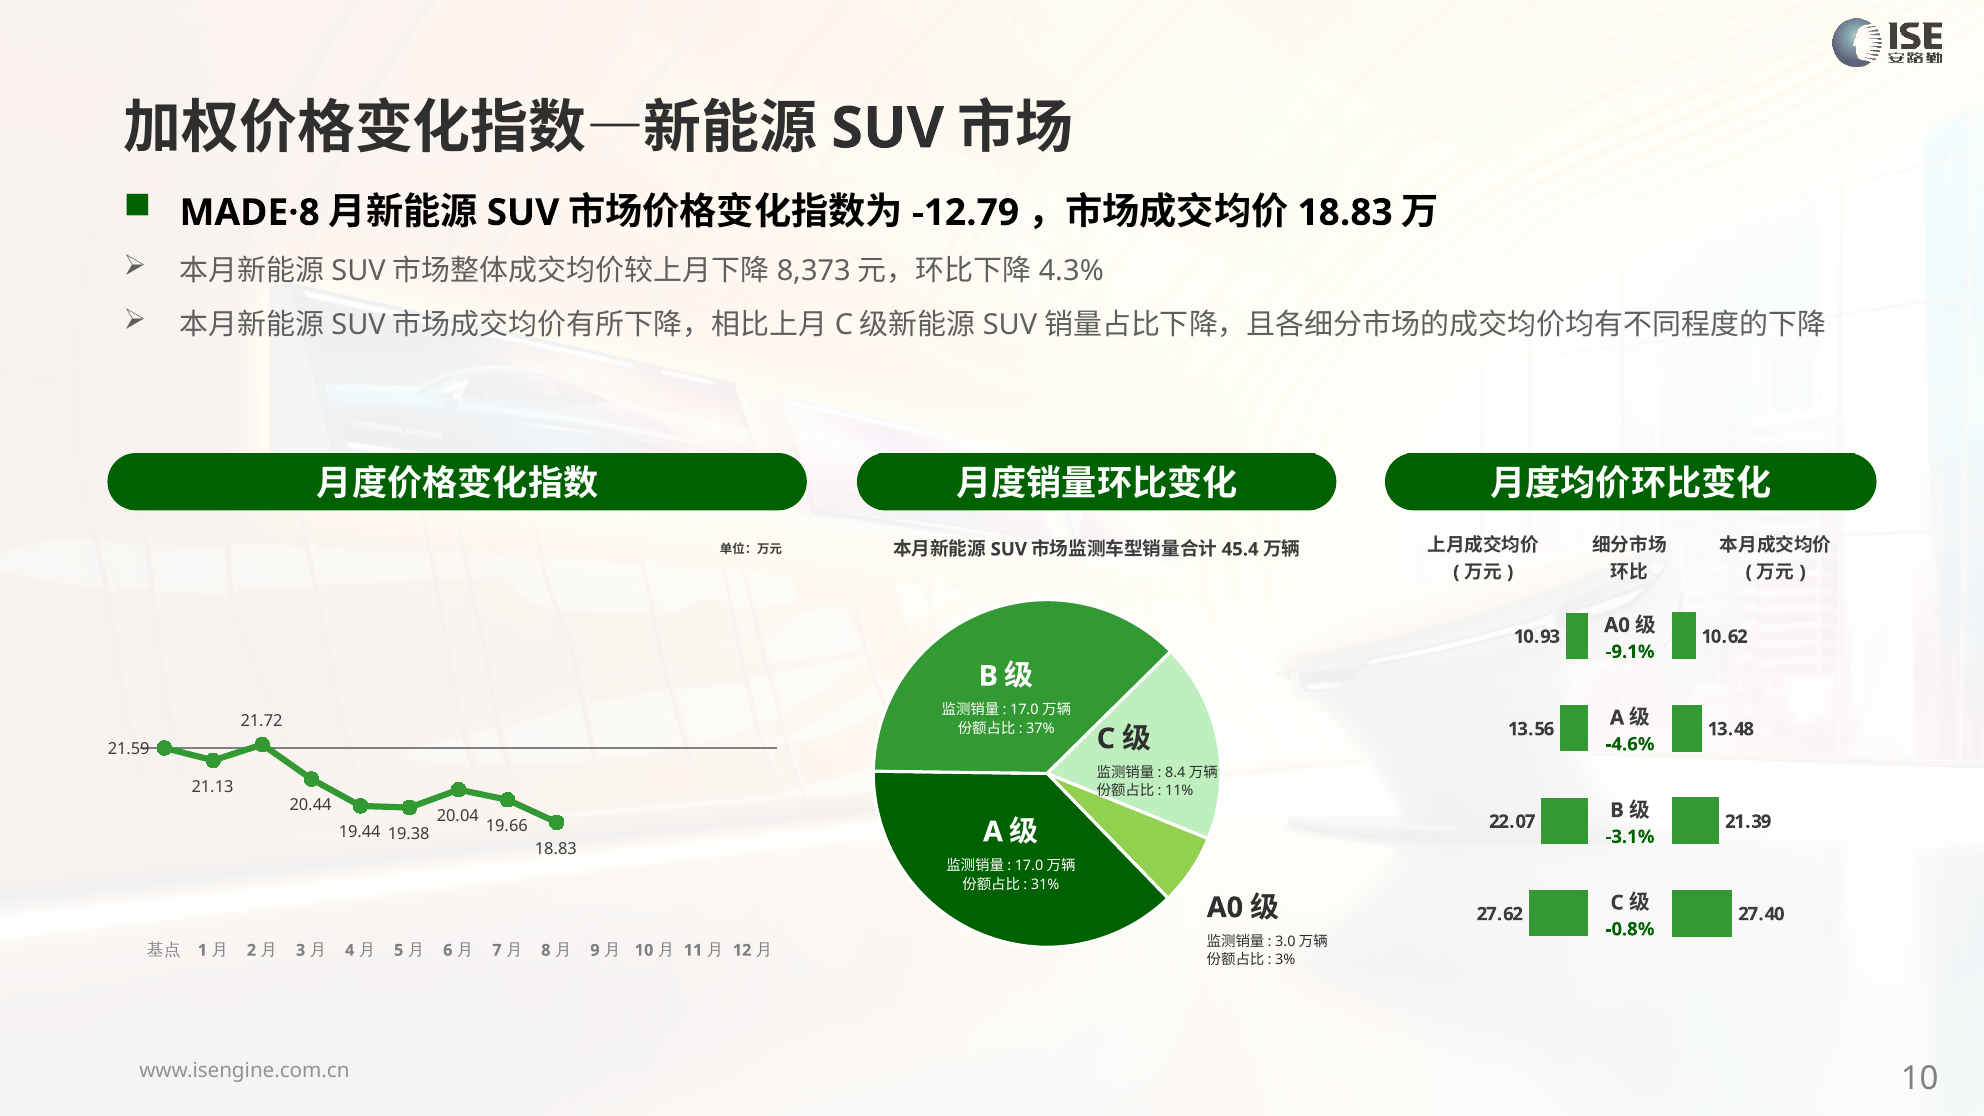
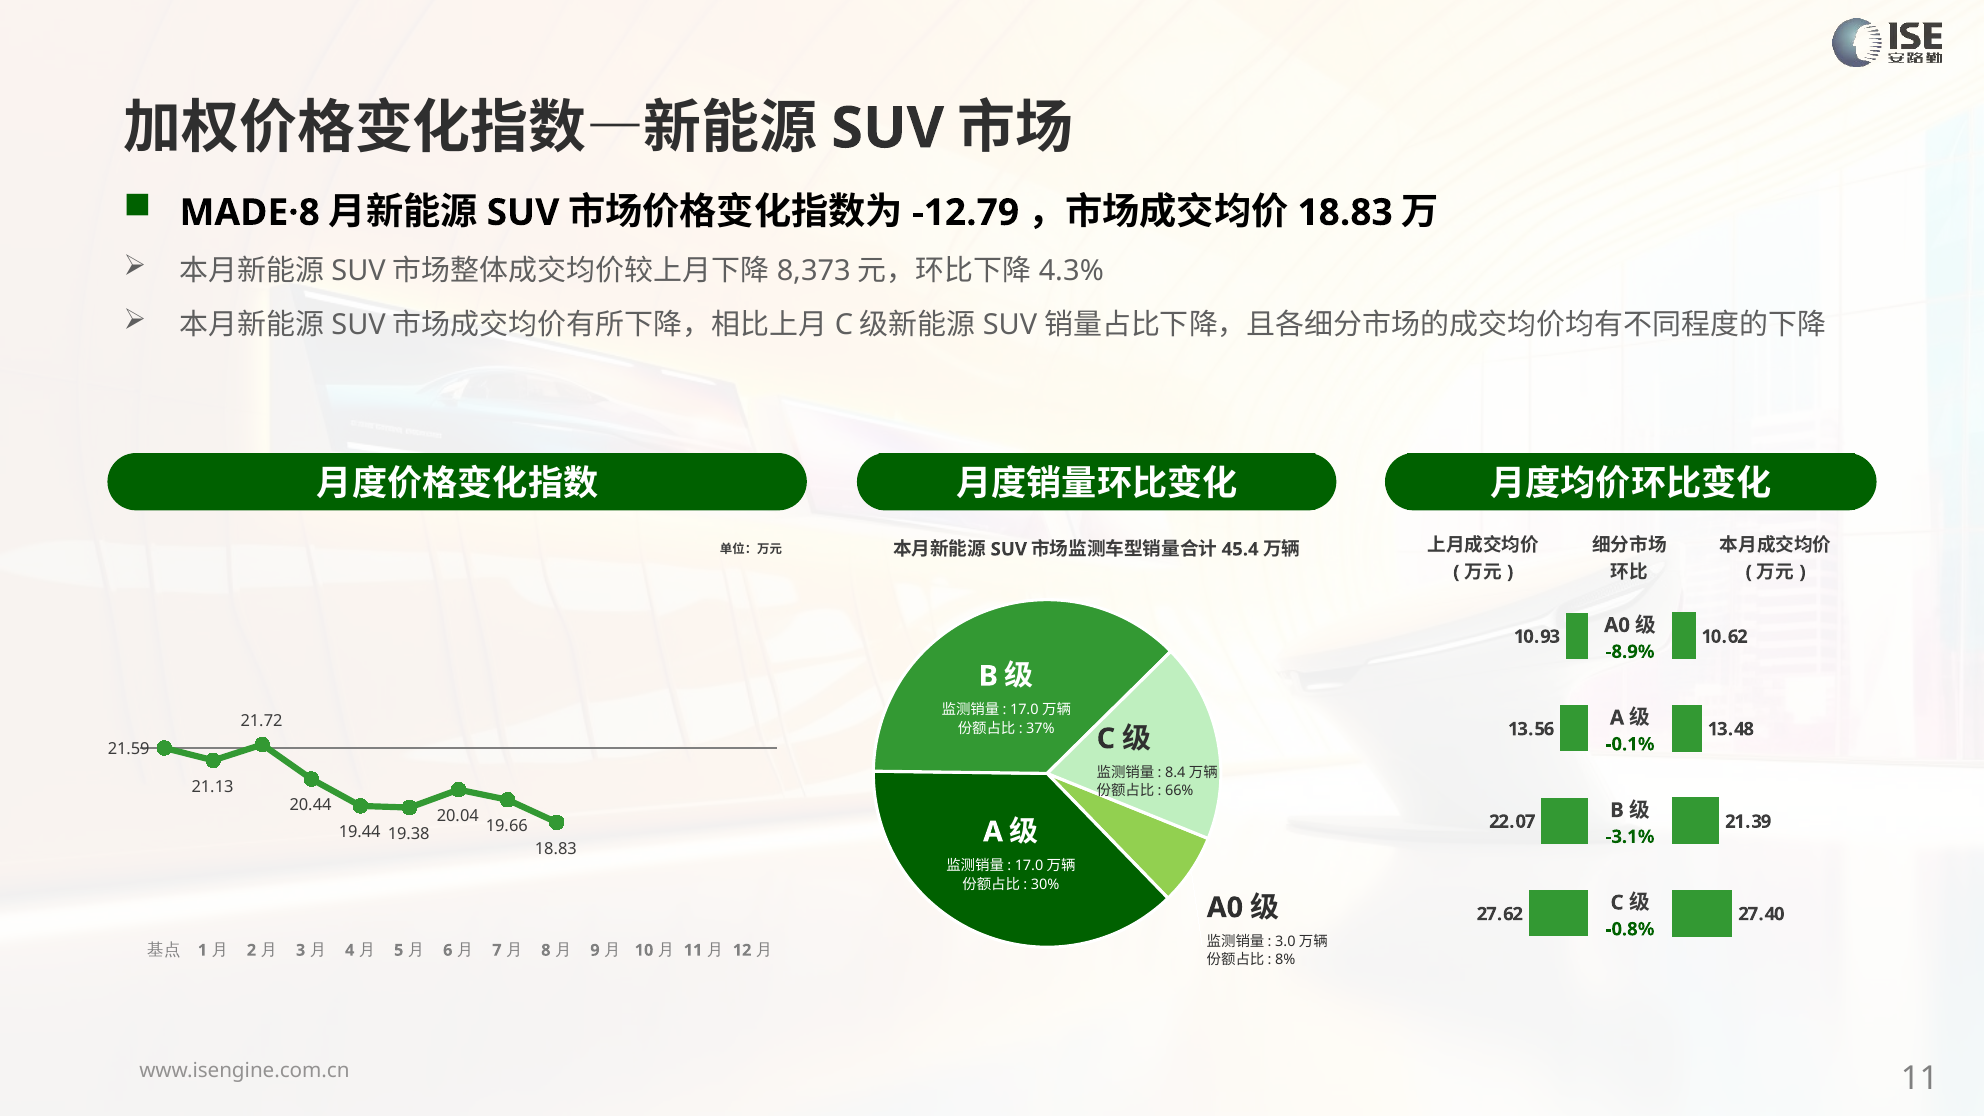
-9.1%: -9.1% -> -8.9%
-4.6%: -4.6% -> -0.1%
11%: 11% -> 66%
31%: 31% -> 30%
3%: 3% -> 8%
10 at (1920, 1078): 10 -> 11
